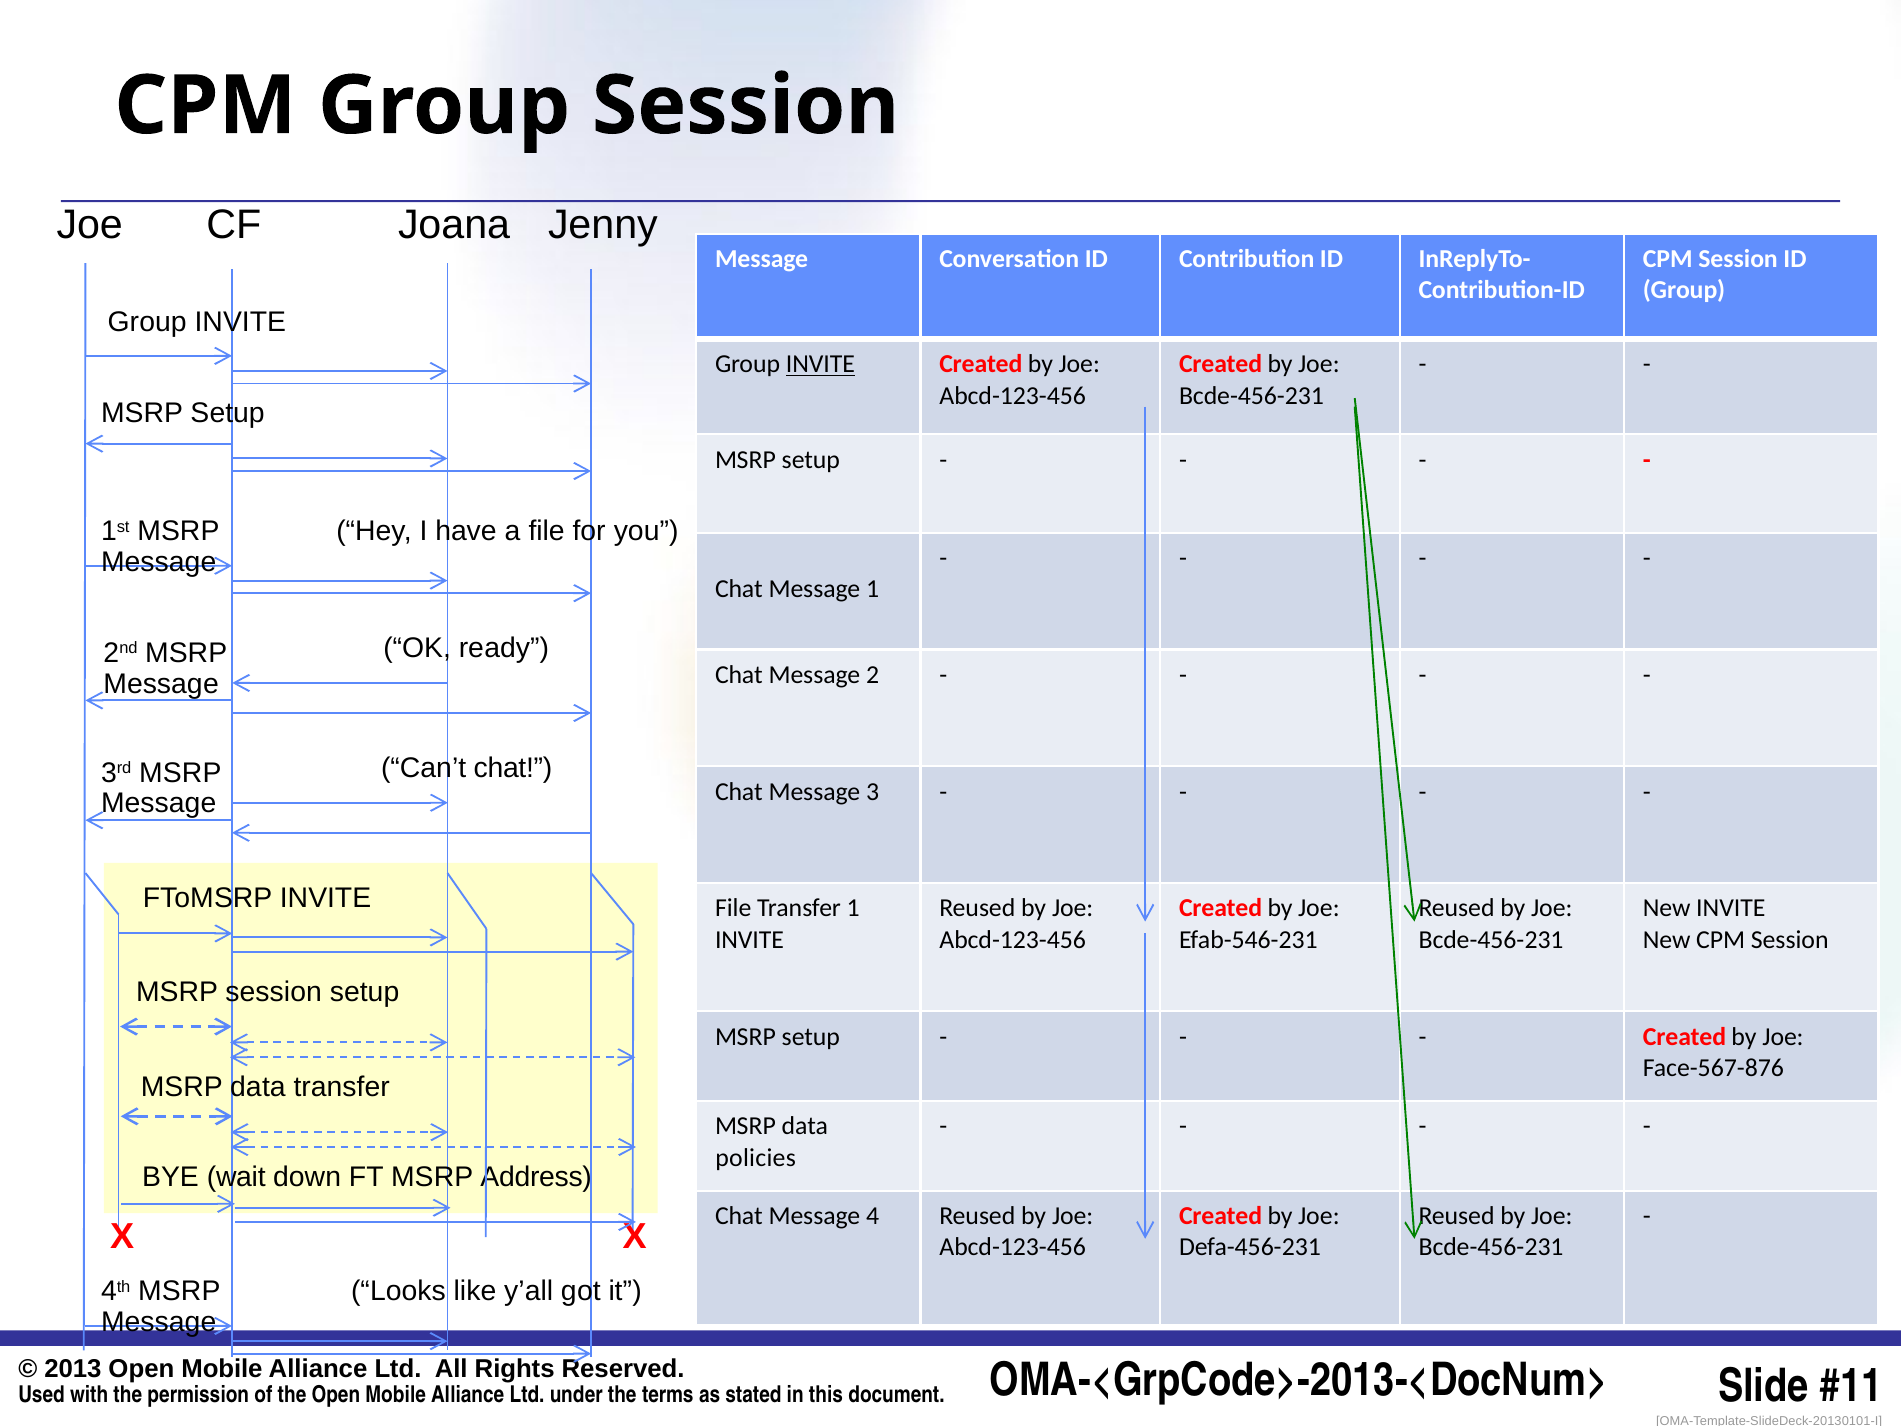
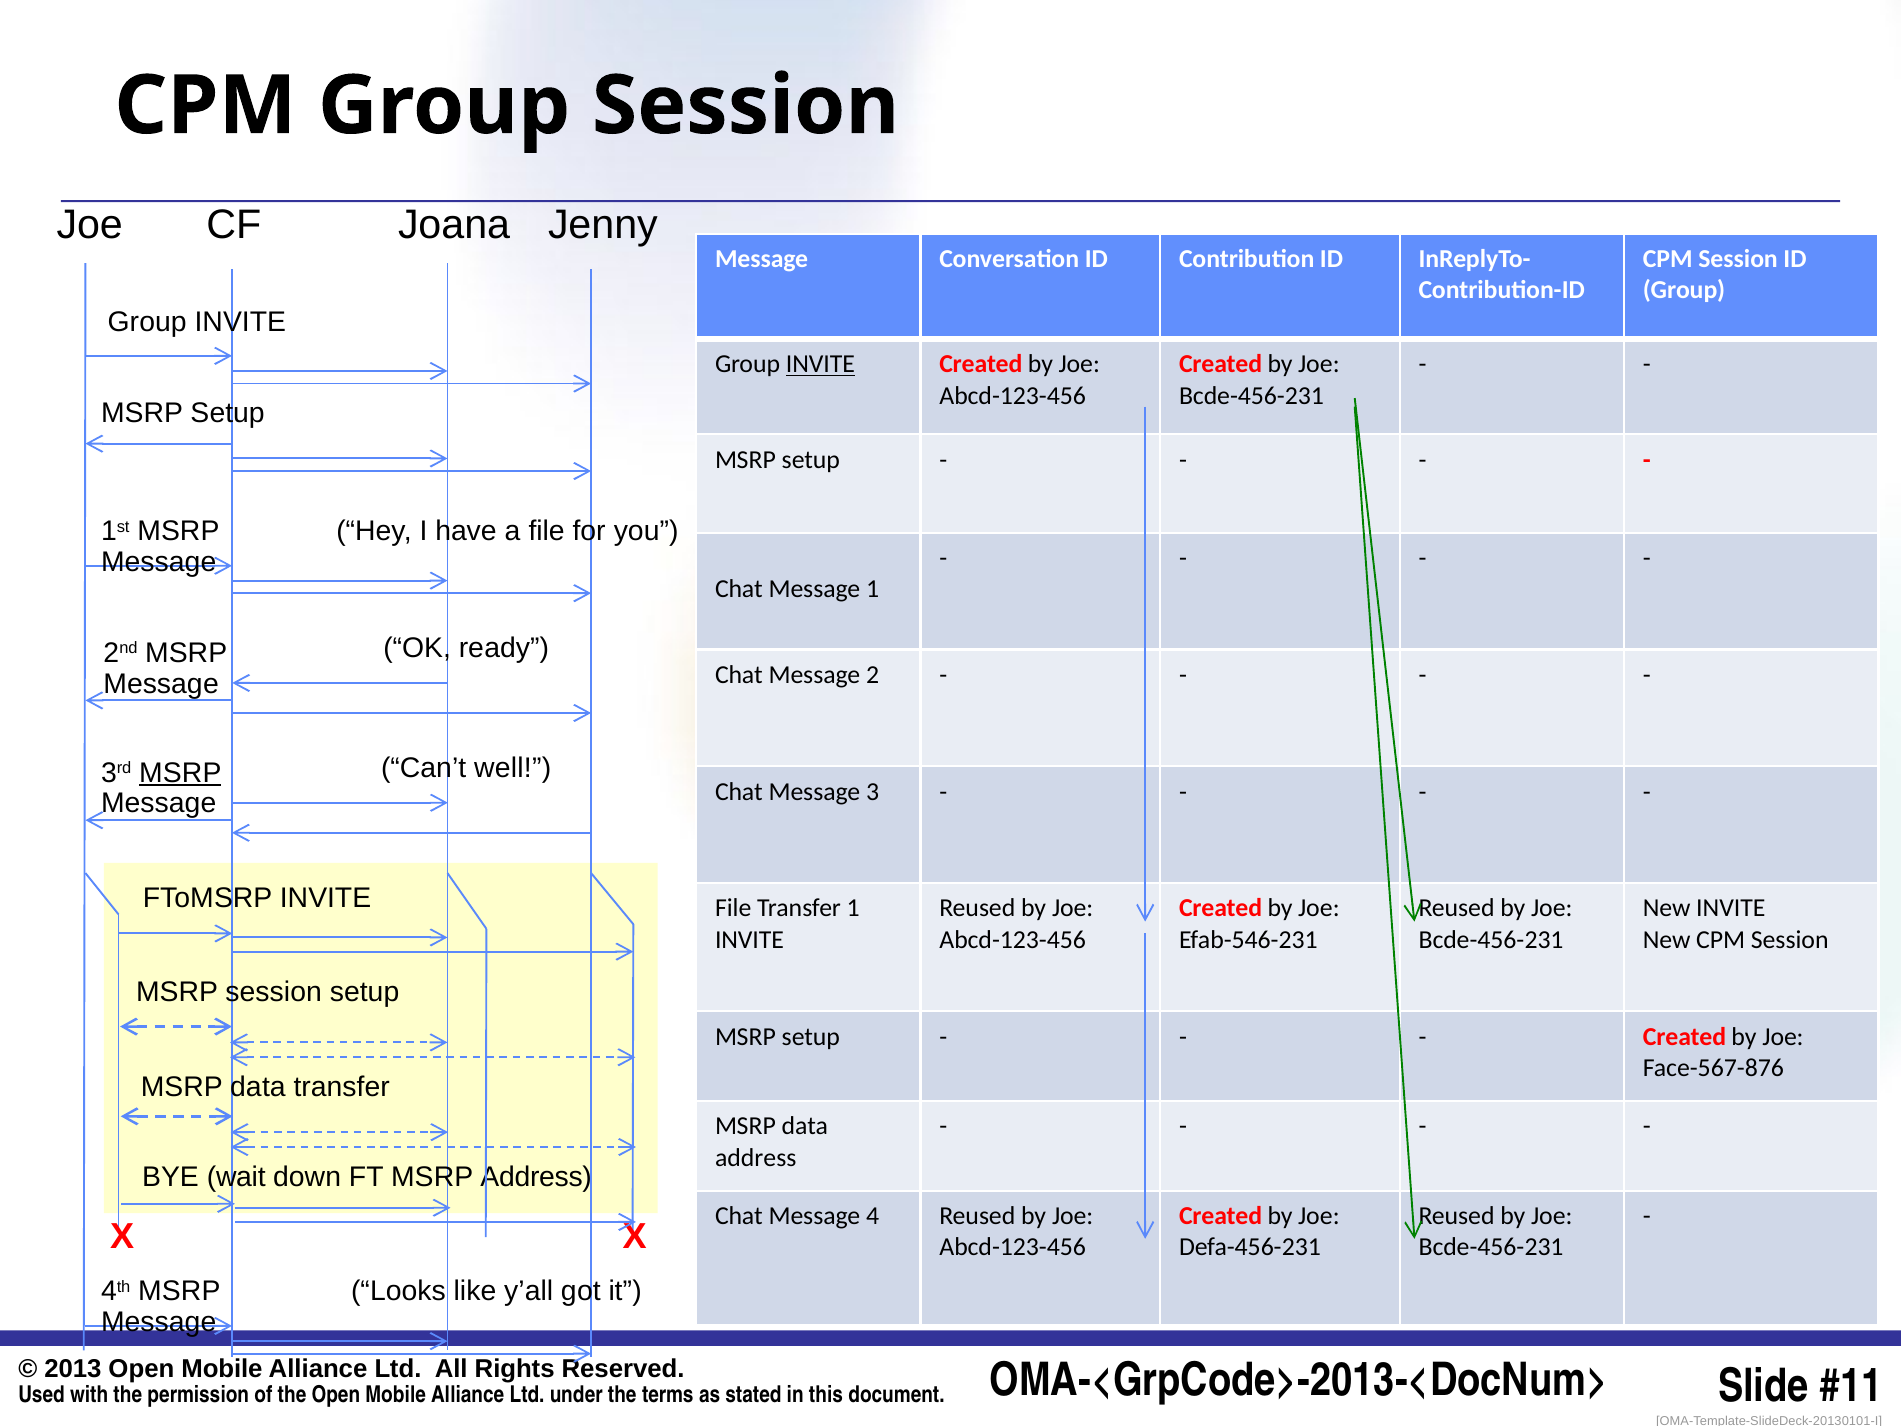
Can’t chat: chat -> well
MSRP at (180, 773) underline: none -> present
policies at (756, 1157): policies -> address
